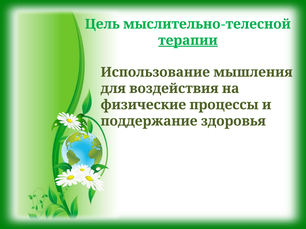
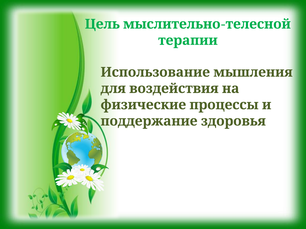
терапии underline: present -> none
